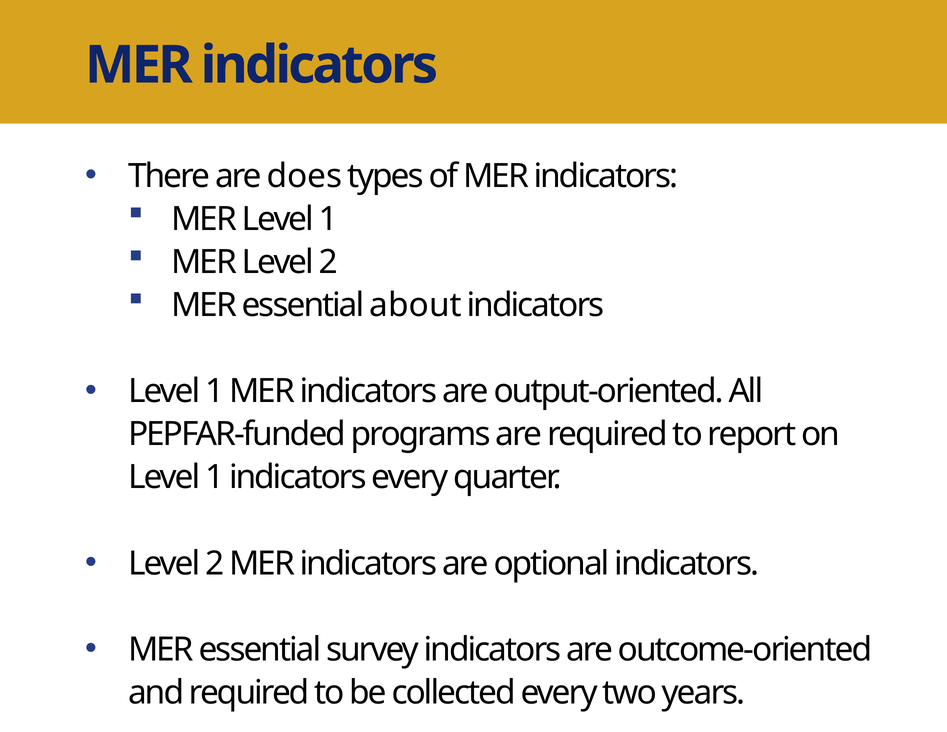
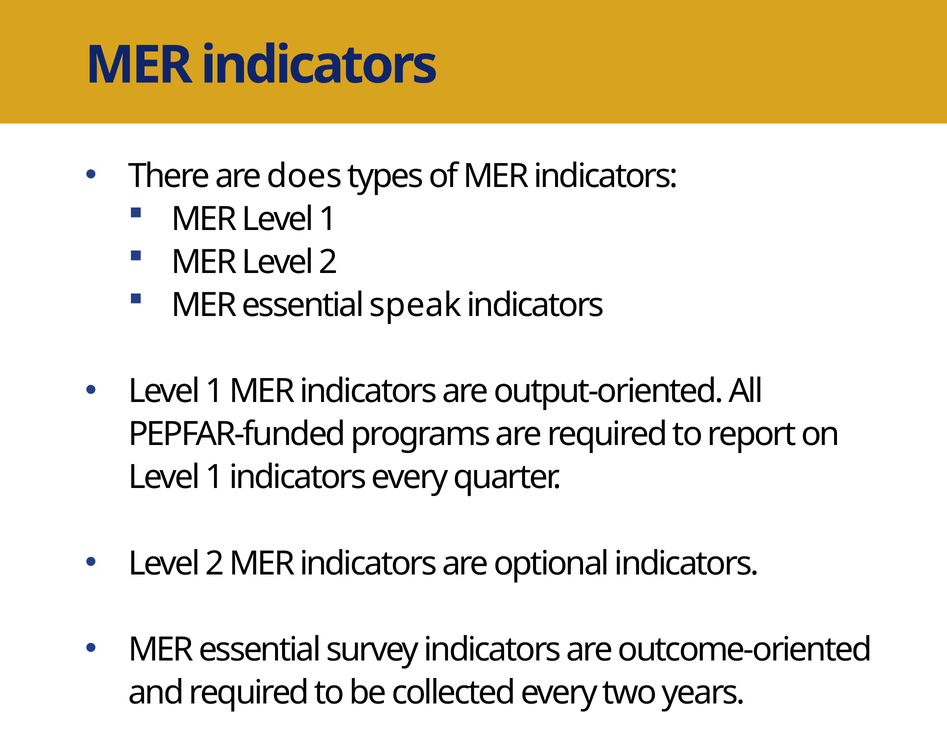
about: about -> speak
